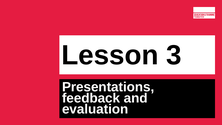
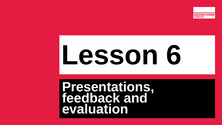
3: 3 -> 6
